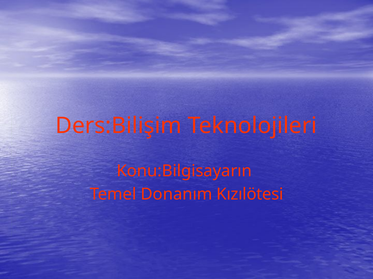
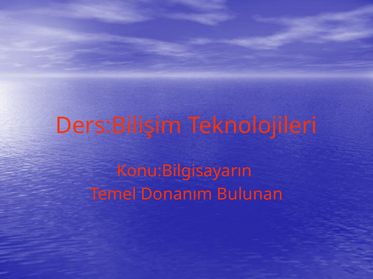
Kızılötesi: Kızılötesi -> Bulunan
